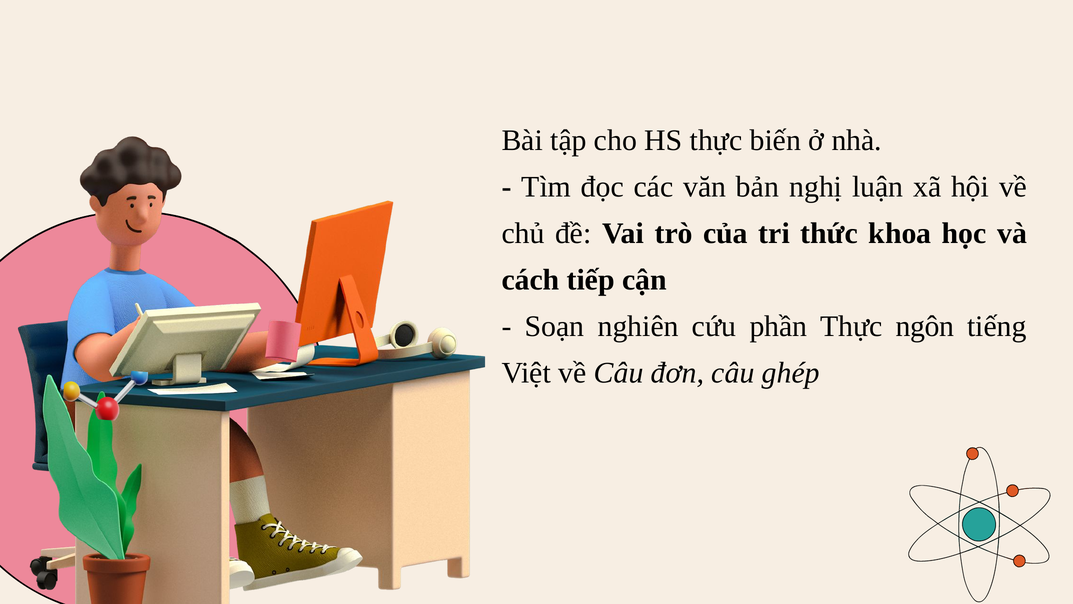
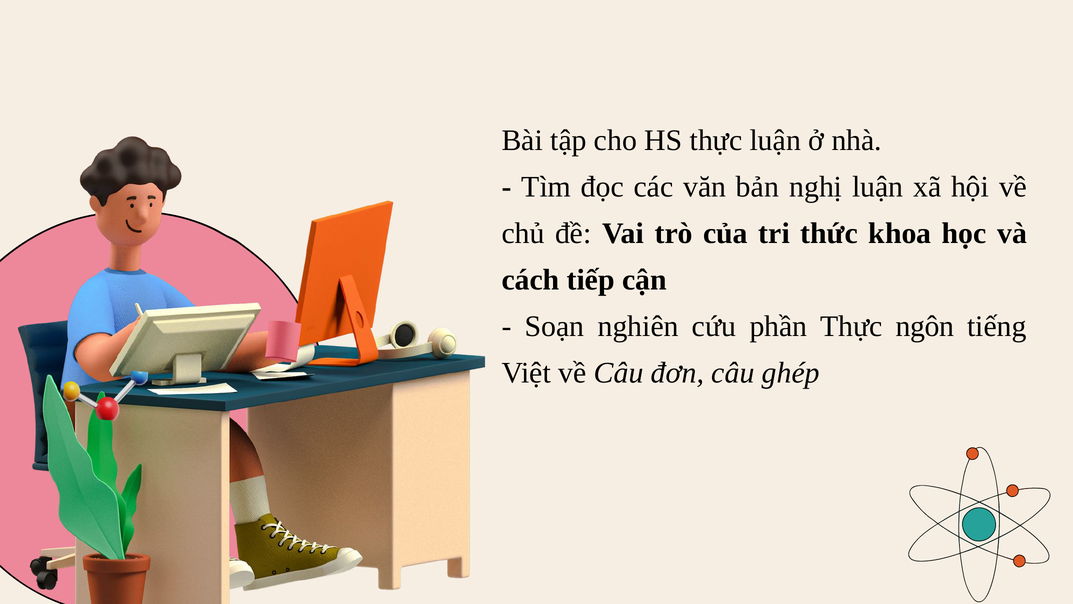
thực biến: biến -> luận
